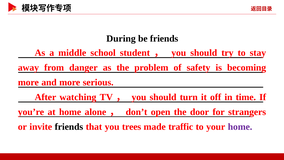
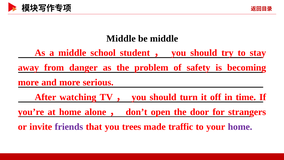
During at (121, 38): During -> Middle
be friends: friends -> middle
friends at (69, 126) colour: black -> purple
